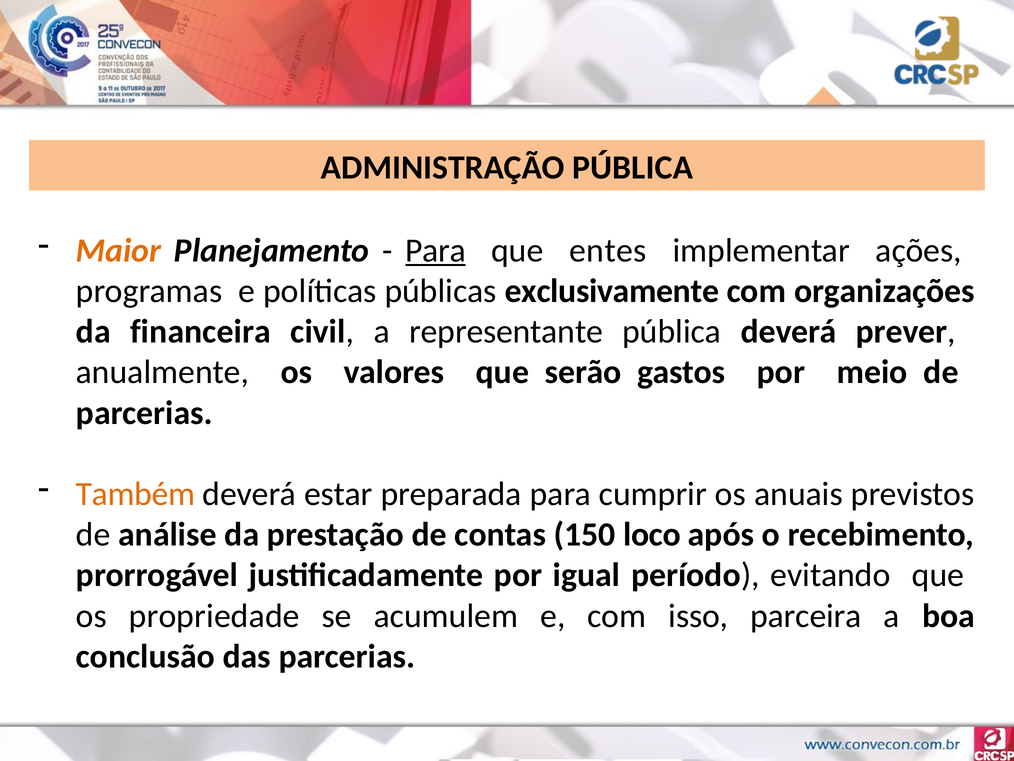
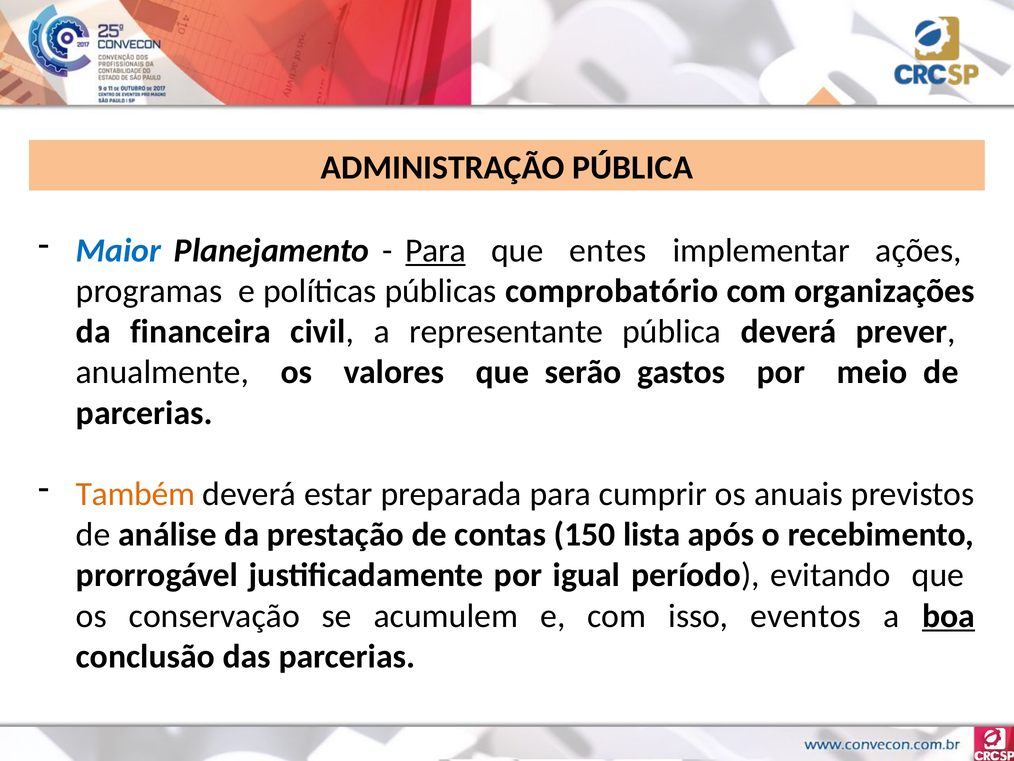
Maior colour: orange -> blue
exclusivamente: exclusivamente -> comprobatório
loco: loco -> lista
propriedade: propriedade -> conservação
parceira: parceira -> eventos
boa underline: none -> present
